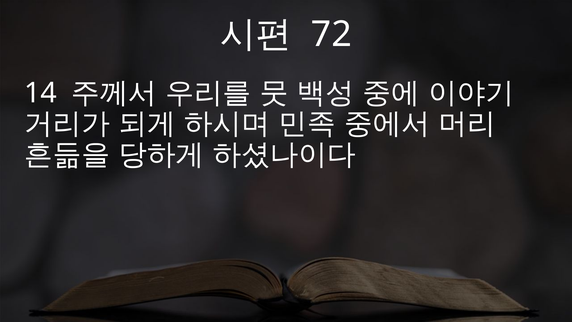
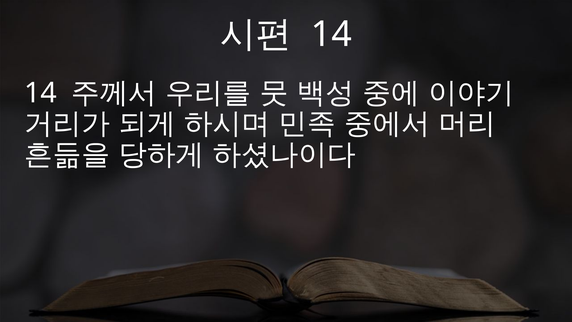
72 at (331, 34): 72 -> 14
